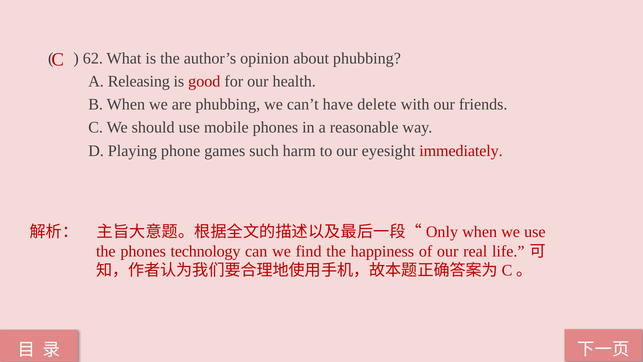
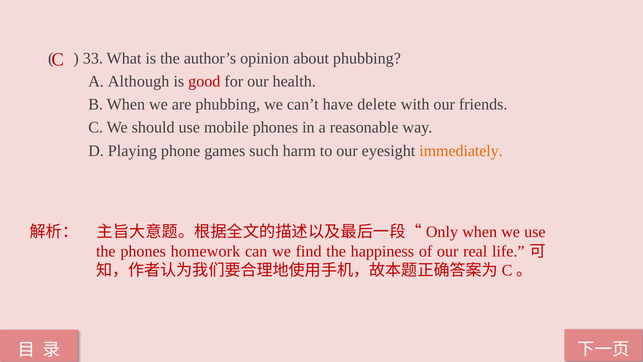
62: 62 -> 33
Releasing: Releasing -> Although
immediately colour: red -> orange
technology: technology -> homework
